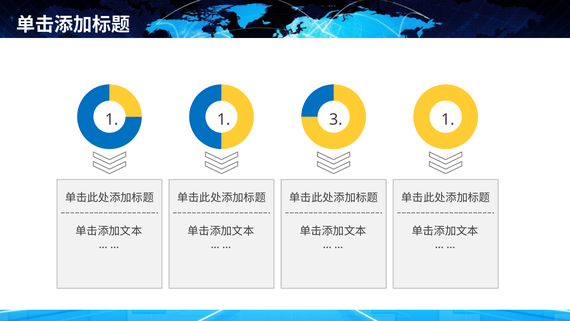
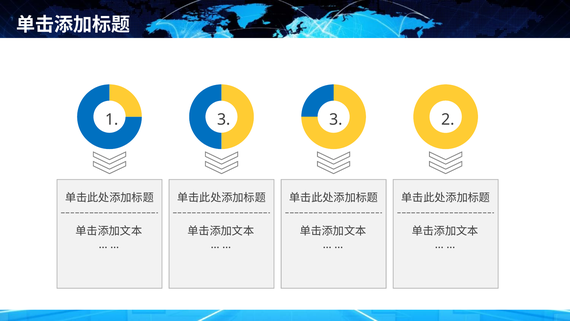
1 1: 1 -> 3
3 1: 1 -> 2
